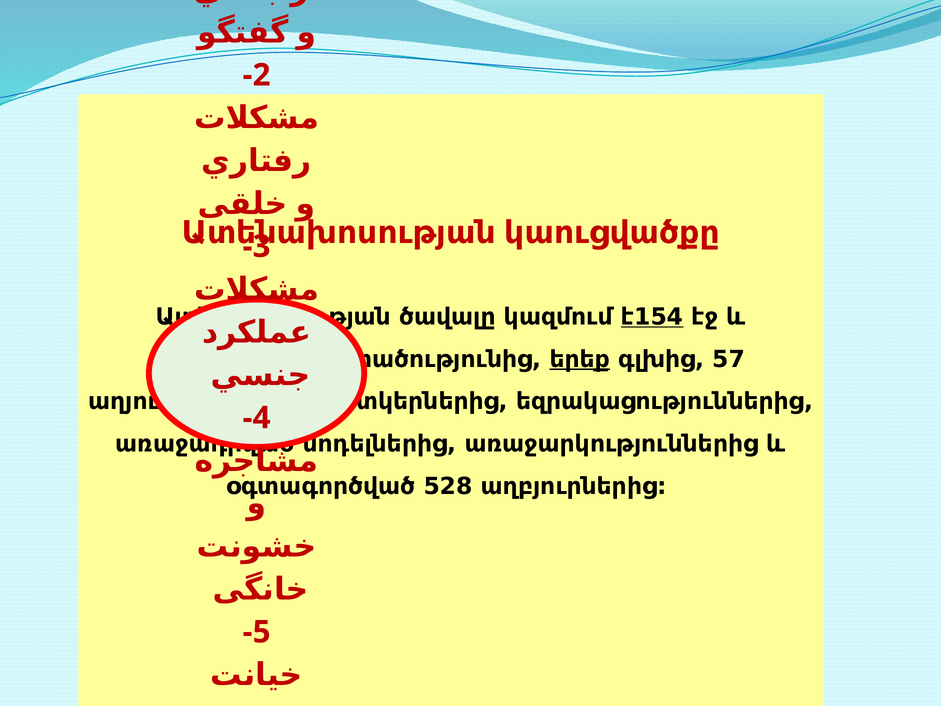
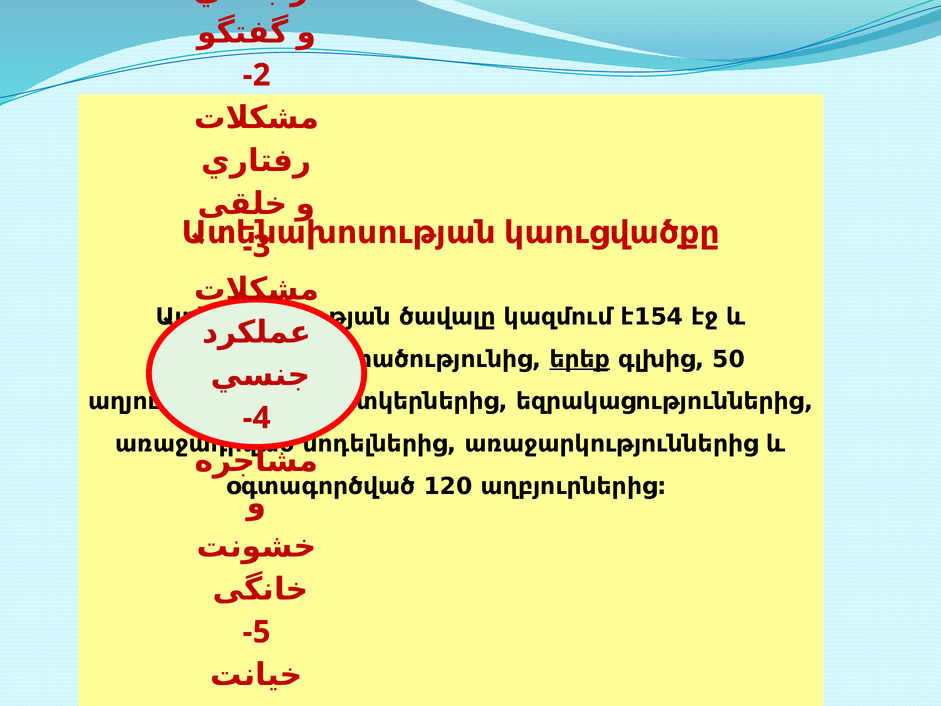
է154 underline: present -> none
57: 57 -> 50
528: 528 -> 120
